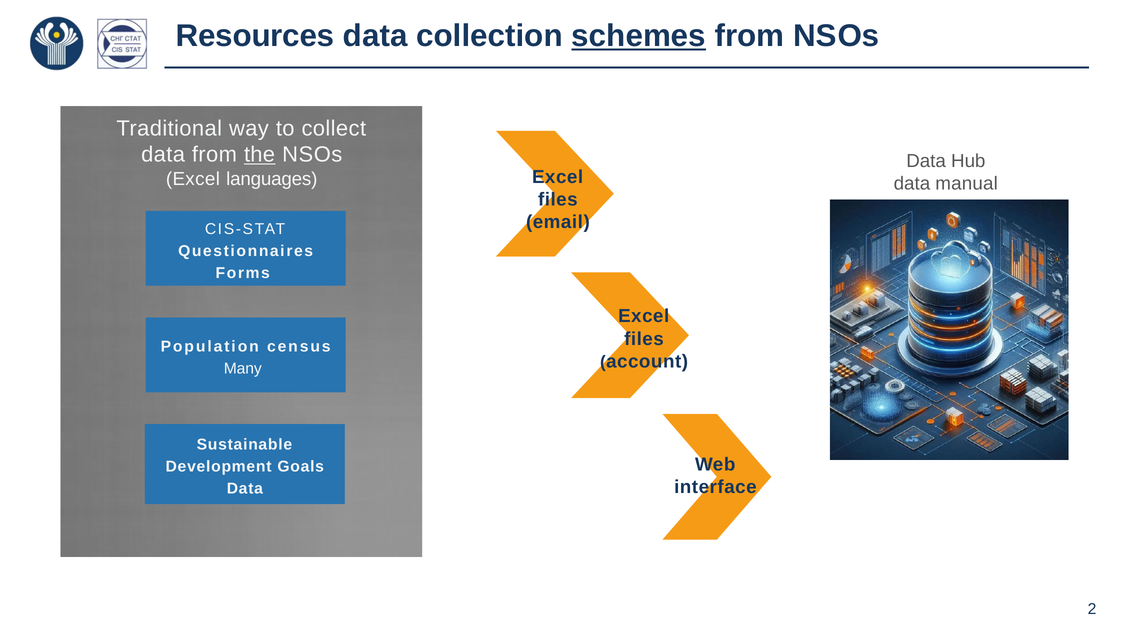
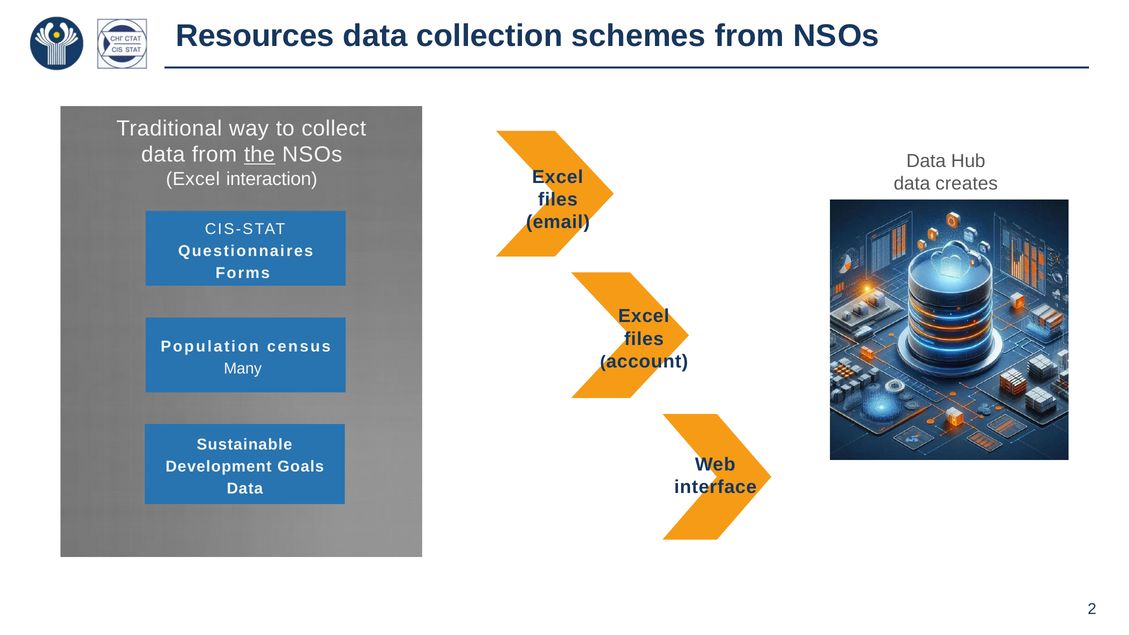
schemes underline: present -> none
languages: languages -> interaction
manual: manual -> creates
